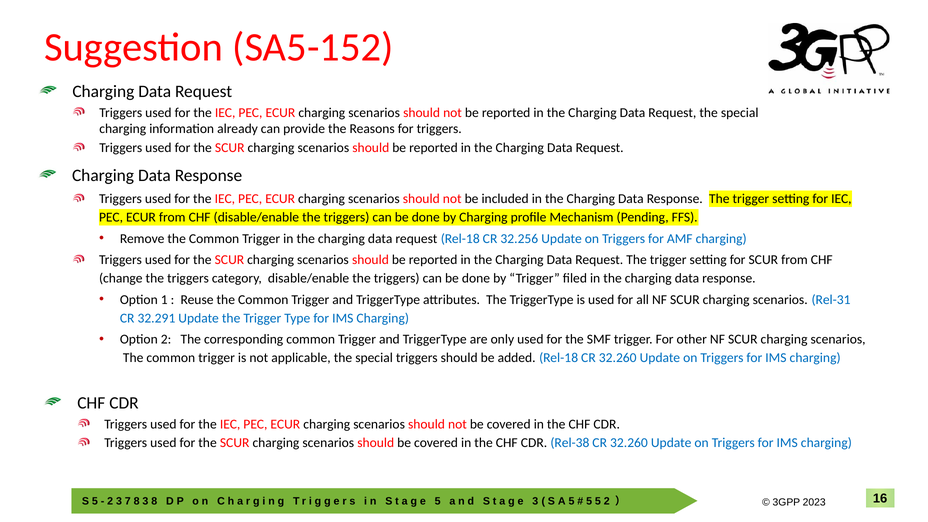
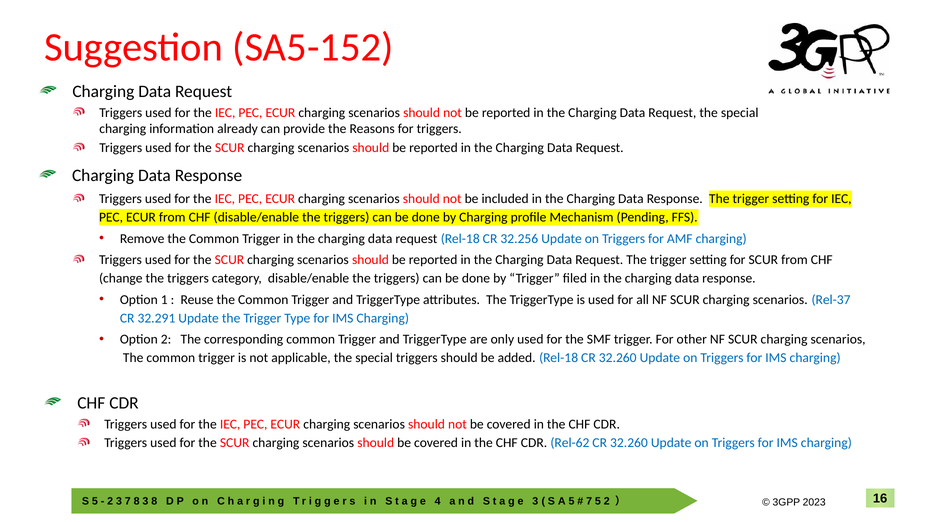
Rel-31: Rel-31 -> Rel-37
Rel-38: Rel-38 -> Rel-62
5 at (438, 501): 5 -> 4
5 at (589, 501): 5 -> 7
